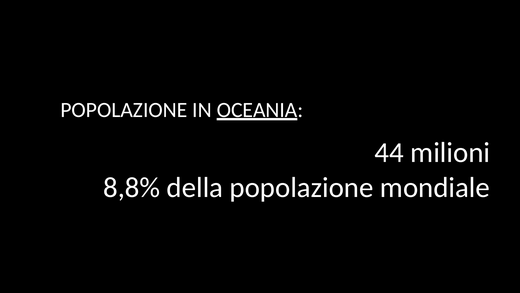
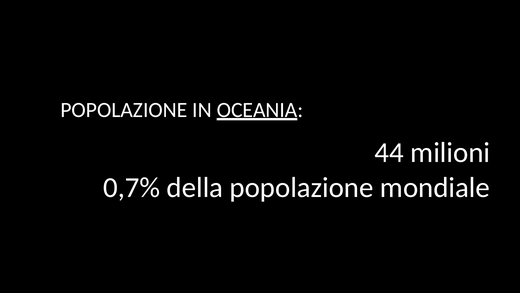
8,8%: 8,8% -> 0,7%
